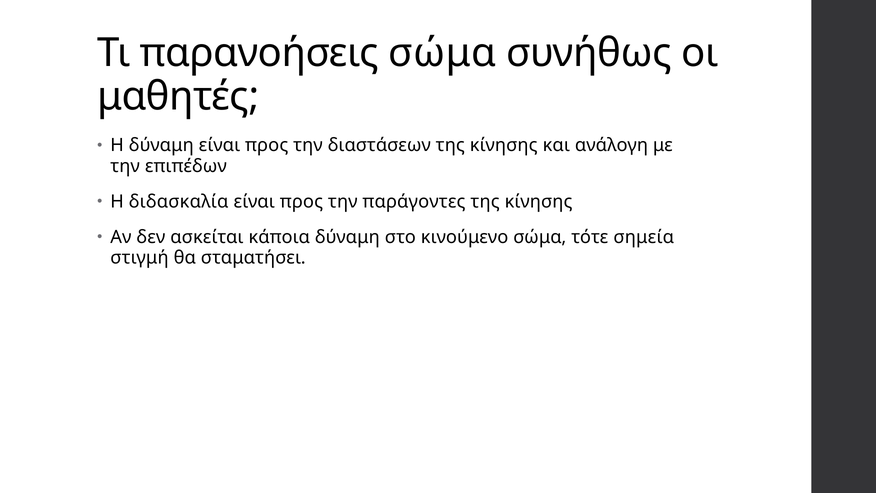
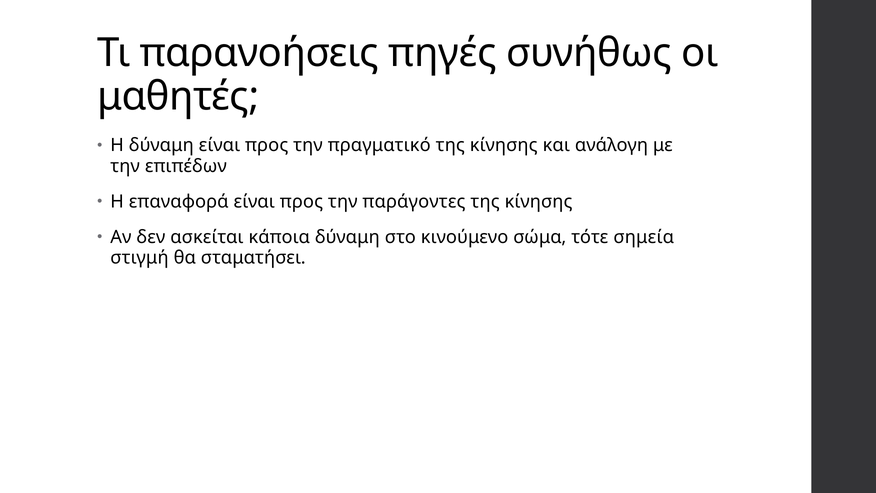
παρανοήσεις σώμα: σώμα -> πηγές
διαστάσεων: διαστάσεων -> πραγματικό
διδασκαλία: διδασκαλία -> επαναφορά
